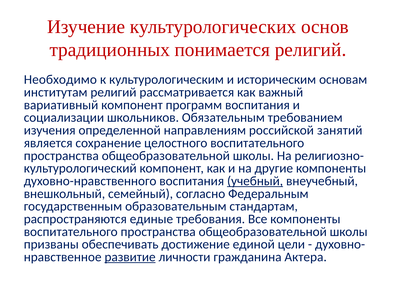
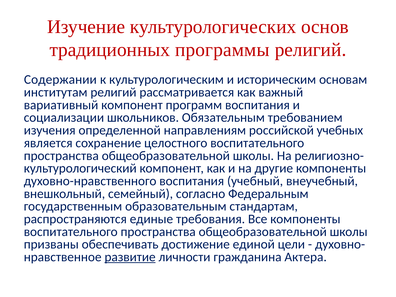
понимается: понимается -> программы
Необходимо: Необходимо -> Содержании
занятий: занятий -> учебных
учебный underline: present -> none
